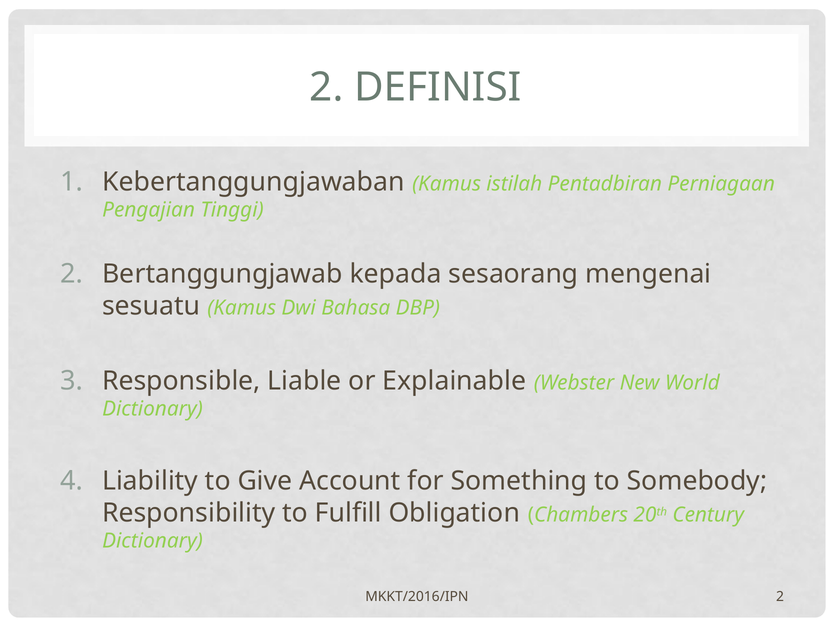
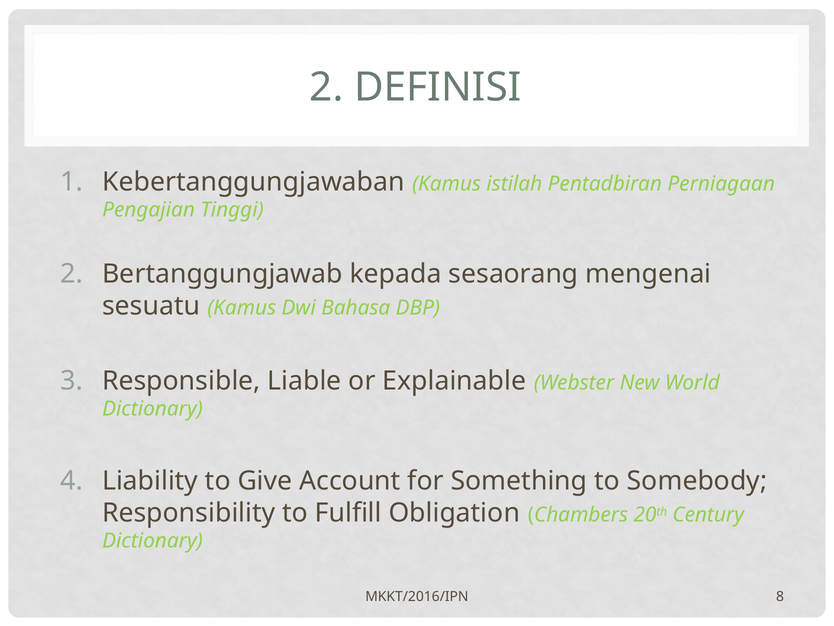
MKKT/2016/IPN 2: 2 -> 8
